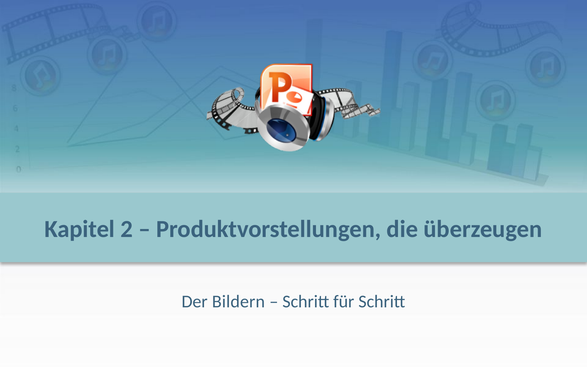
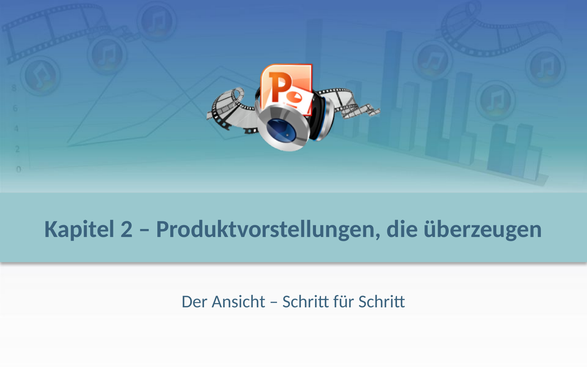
Bildern: Bildern -> Ansicht
